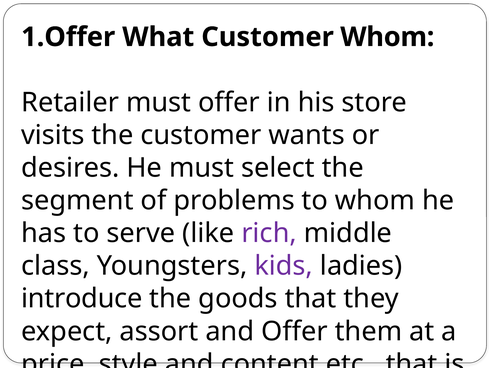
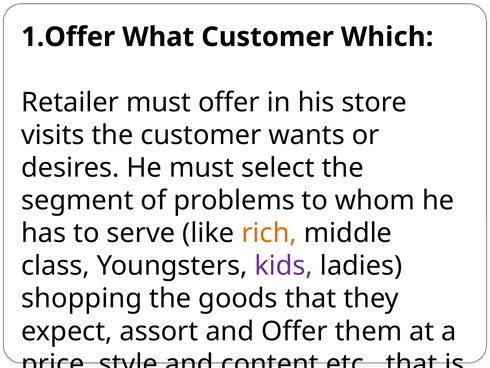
Customer Whom: Whom -> Which
rich colour: purple -> orange
introduce: introduce -> shopping
